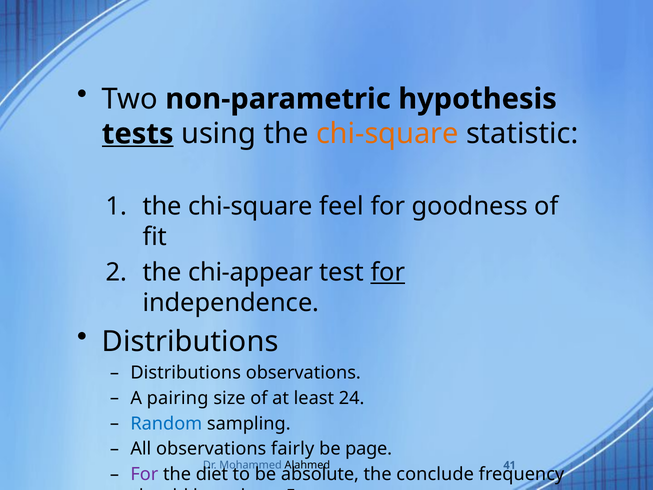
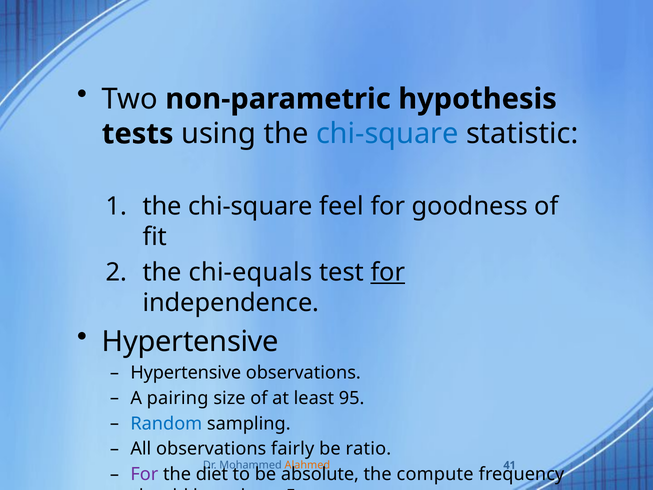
tests underline: present -> none
chi-square at (387, 134) colour: orange -> blue
chi-appear: chi-appear -> chi-equals
Distributions at (190, 341): Distributions -> Hypertensive
Distributions at (186, 373): Distributions -> Hypertensive
24: 24 -> 95
page: page -> ratio
Alahmed colour: black -> orange
conclude: conclude -> compute
